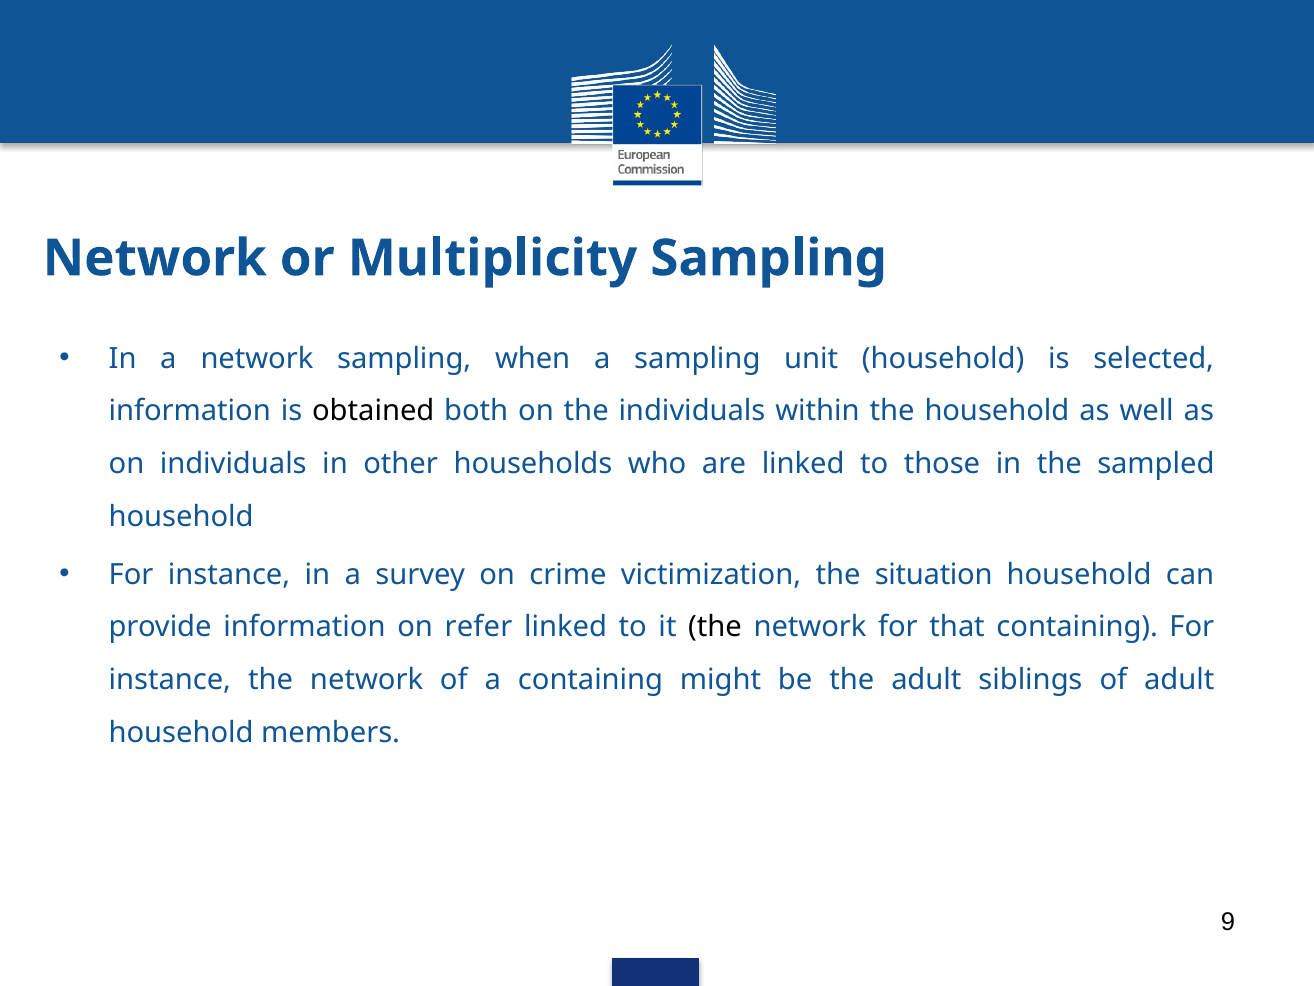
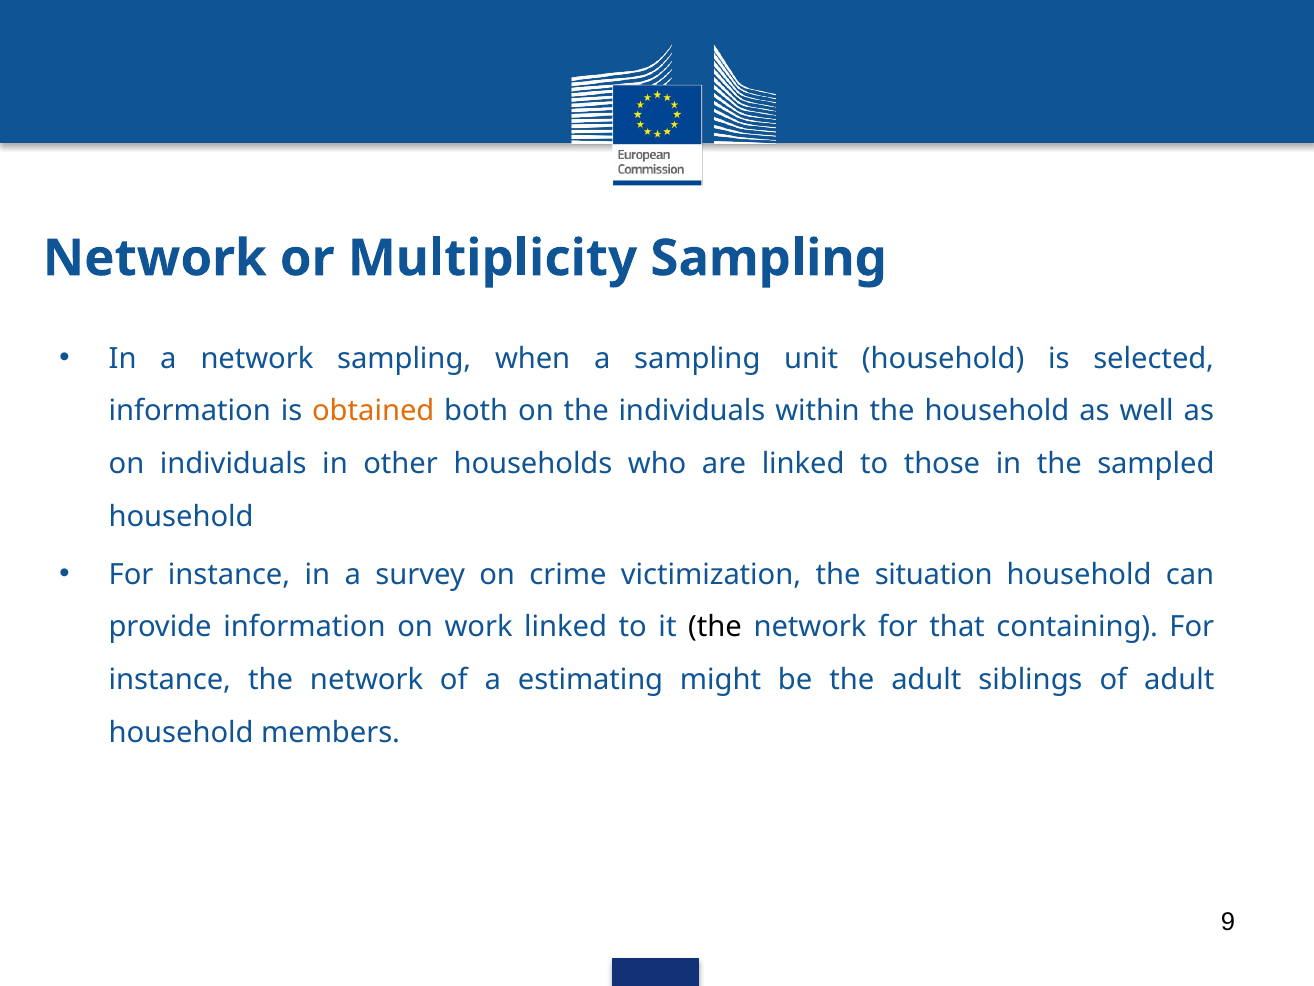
obtained colour: black -> orange
refer: refer -> work
a containing: containing -> estimating
